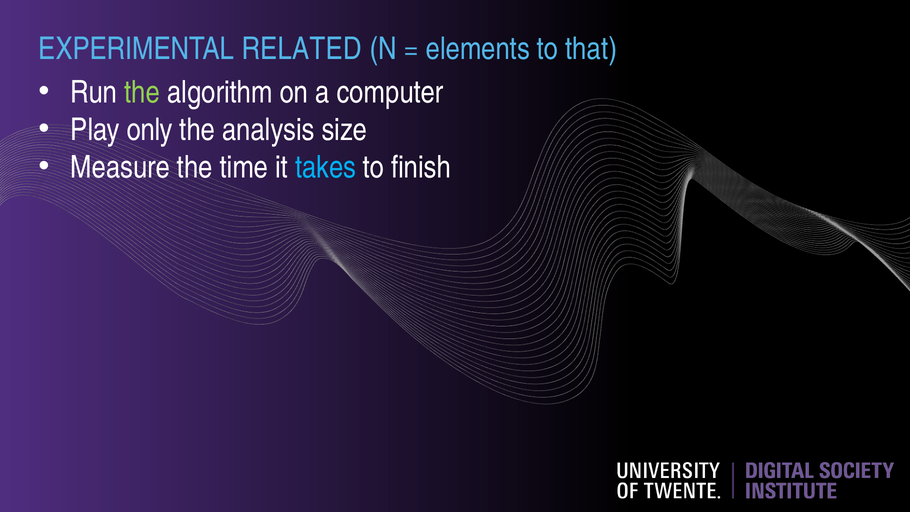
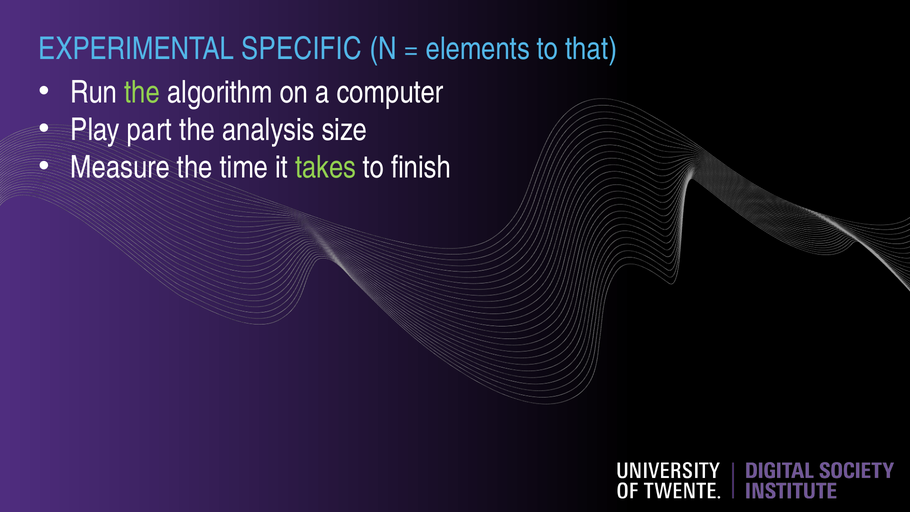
RELATED: RELATED -> SPECIFIC
only: only -> part
takes colour: light blue -> light green
